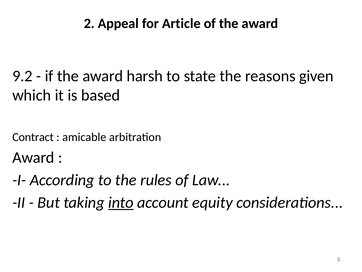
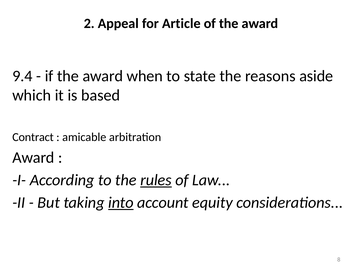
9.2: 9.2 -> 9.4
harsh: harsh -> when
given: given -> aside
rules underline: none -> present
